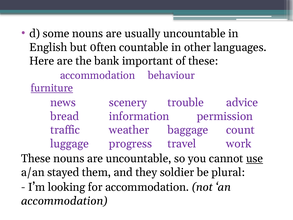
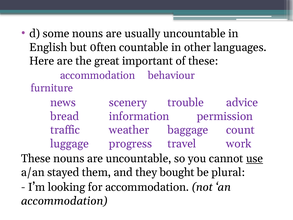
bank: bank -> great
furniture underline: present -> none
soldier: soldier -> bought
